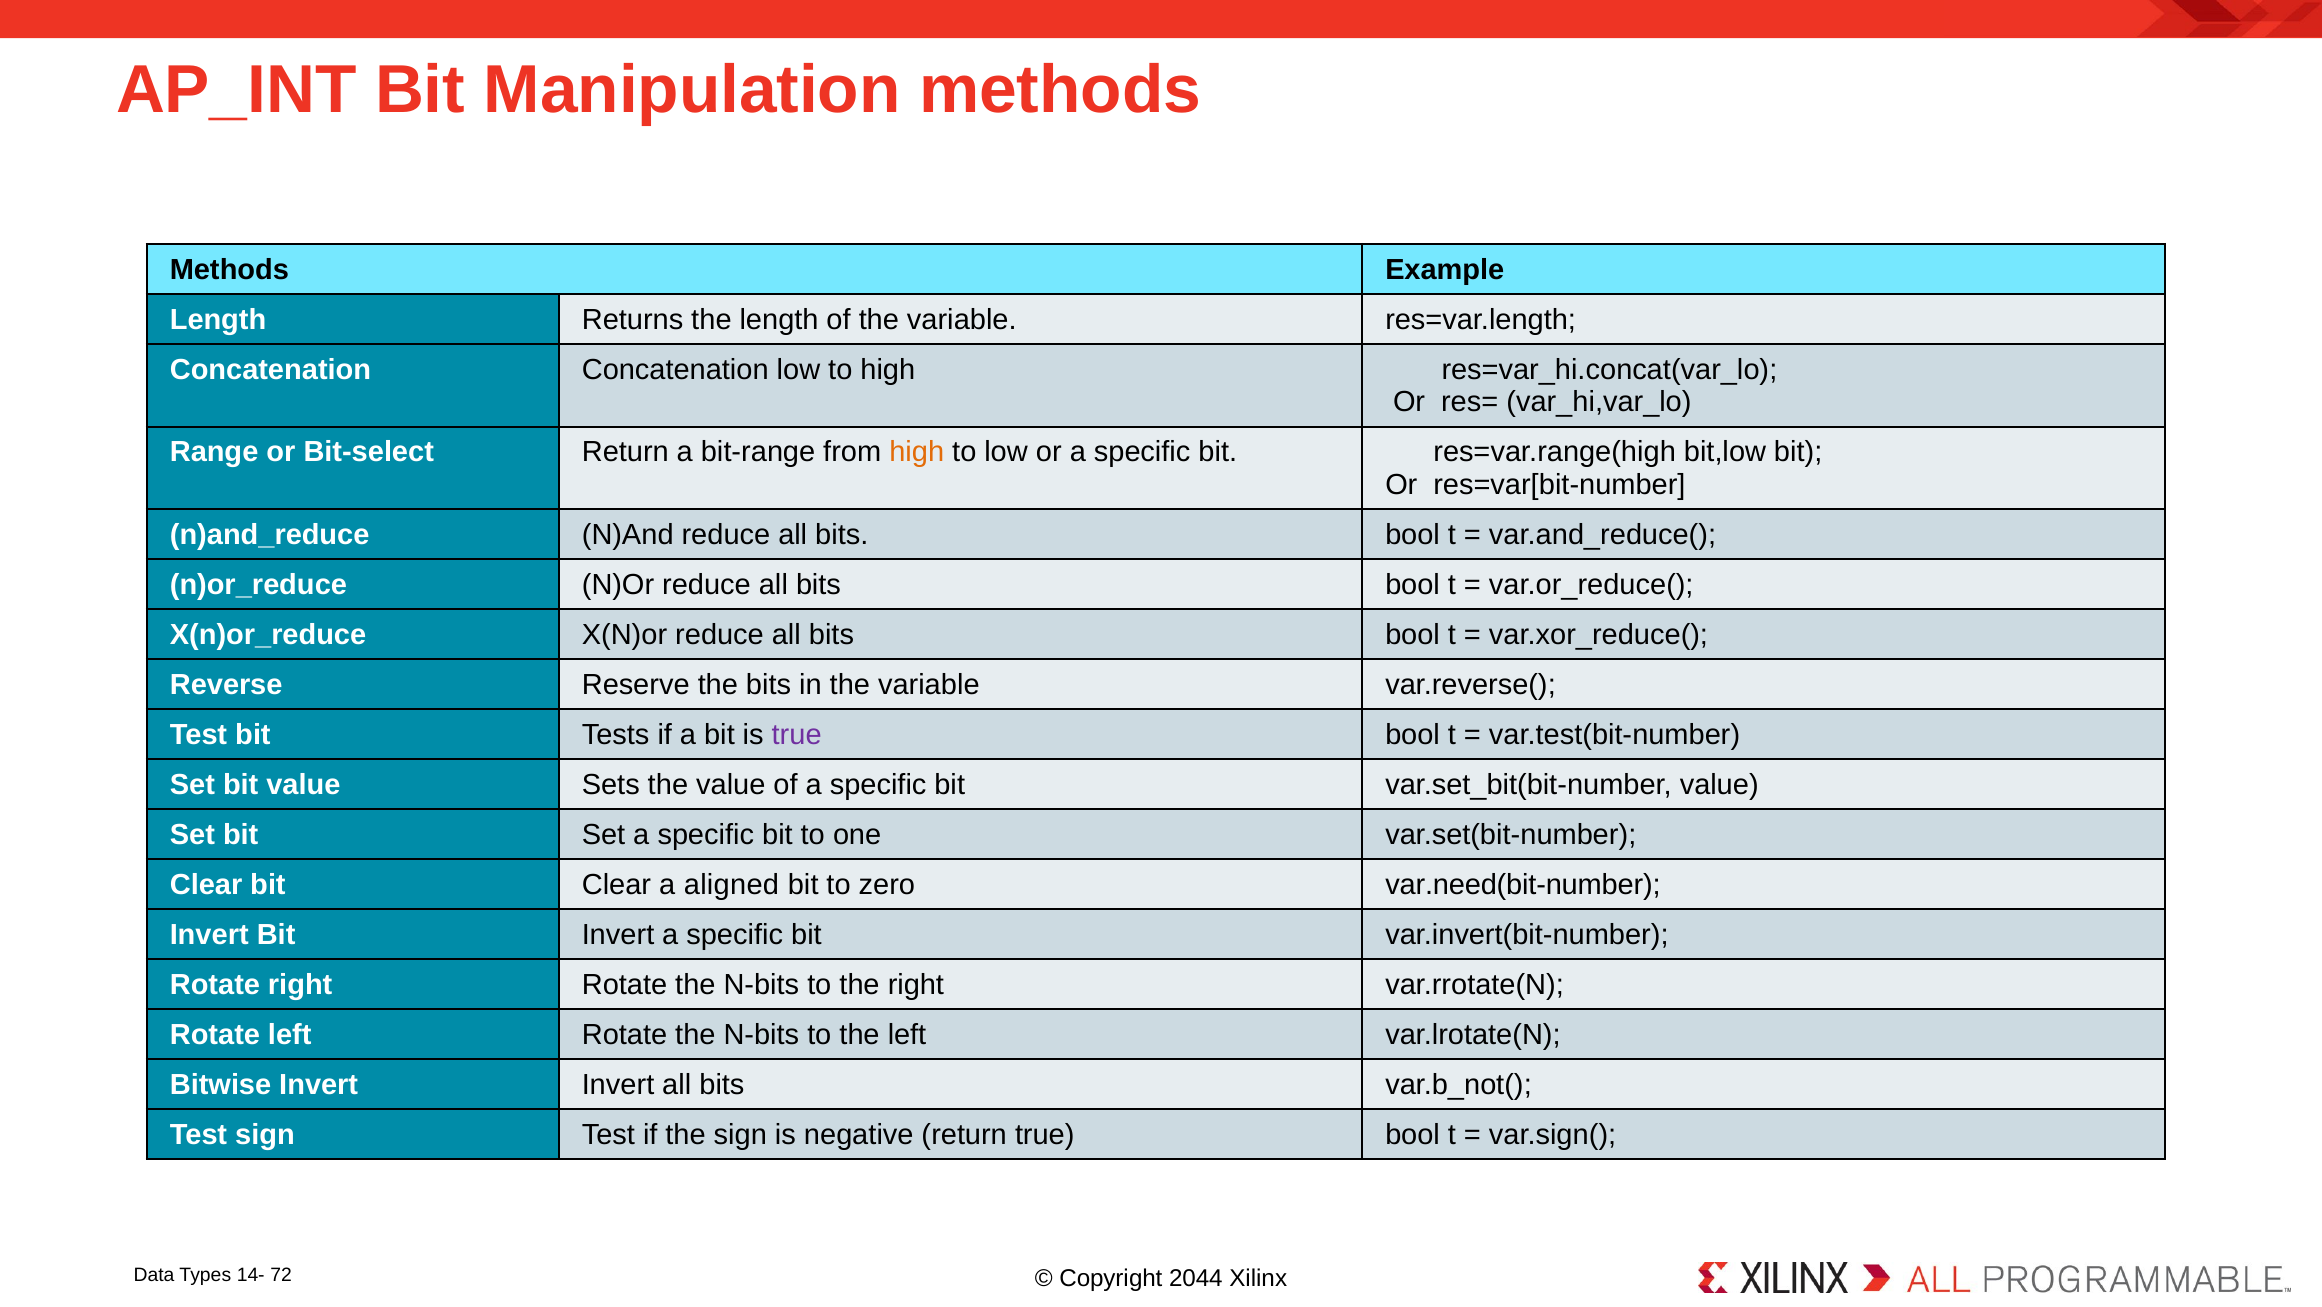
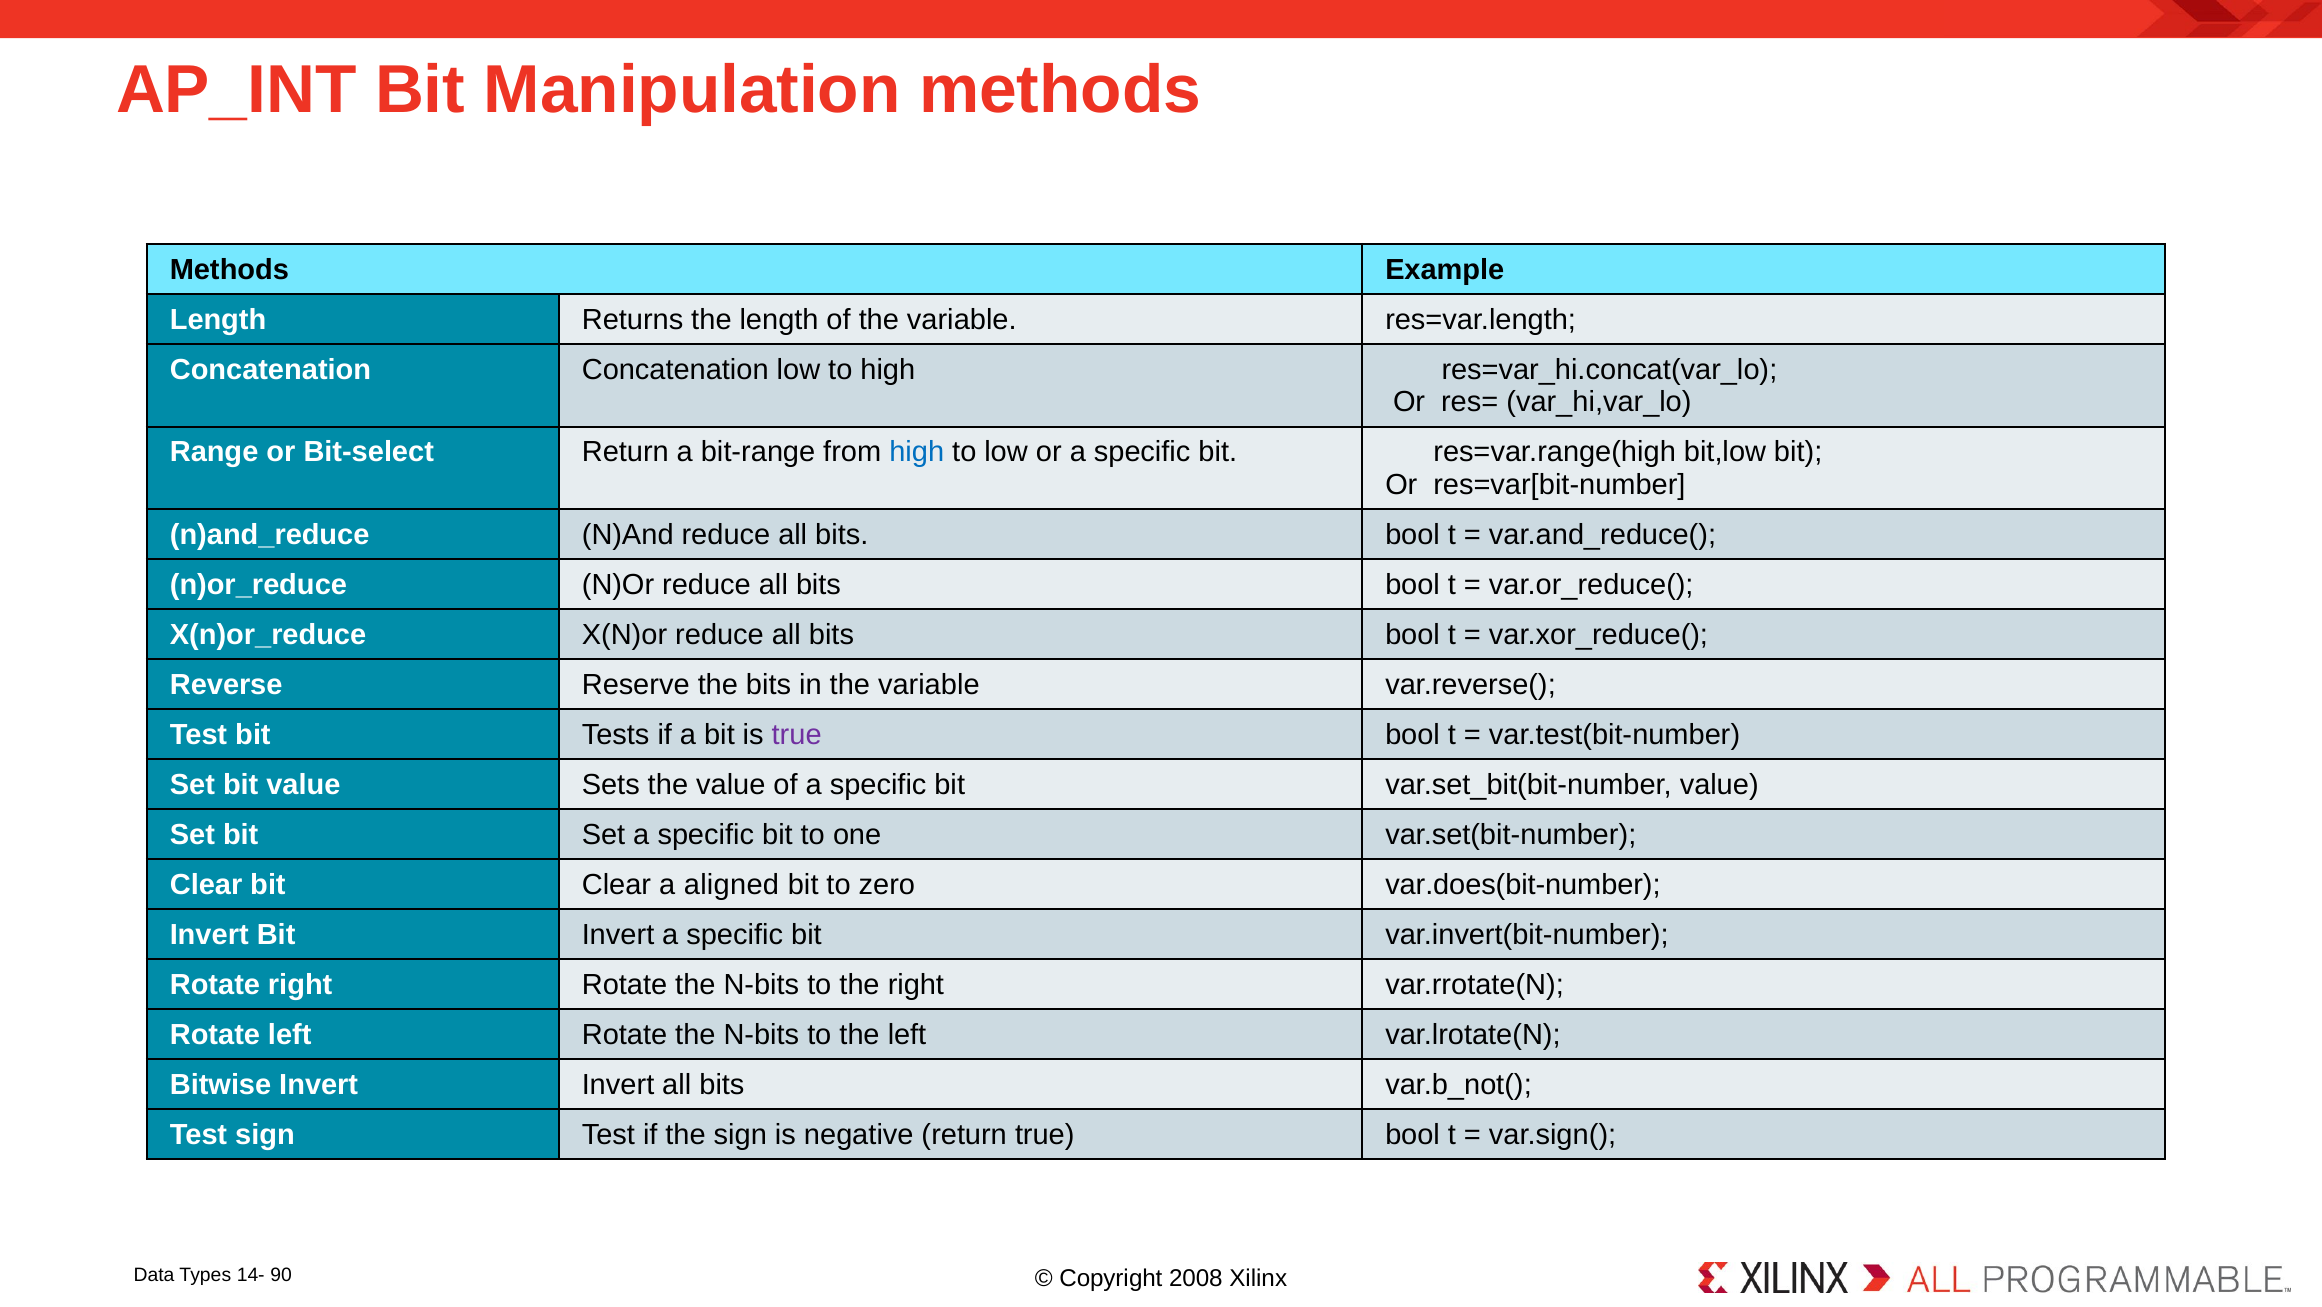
high at (917, 452) colour: orange -> blue
var.need(bit-number: var.need(bit-number -> var.does(bit-number
72: 72 -> 90
2044: 2044 -> 2008
